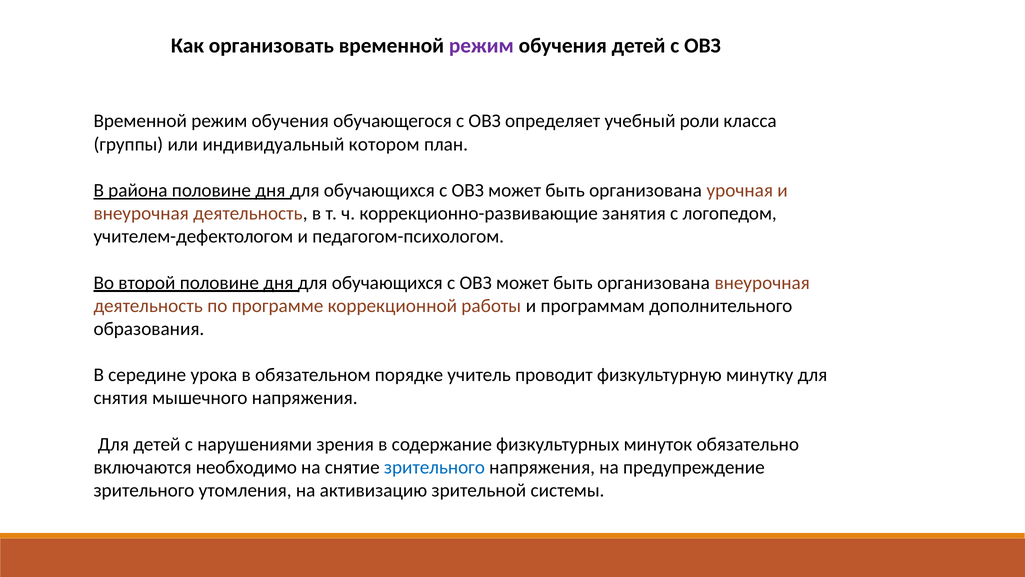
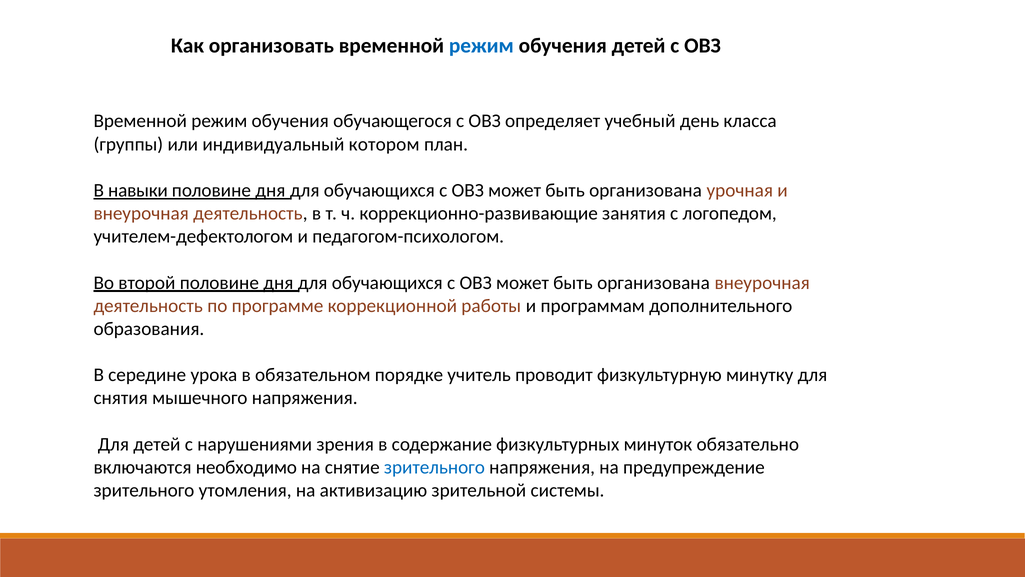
режим at (481, 46) colour: purple -> blue
роли: роли -> день
района: района -> навыки
